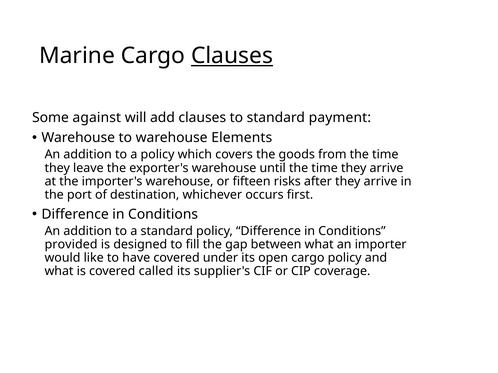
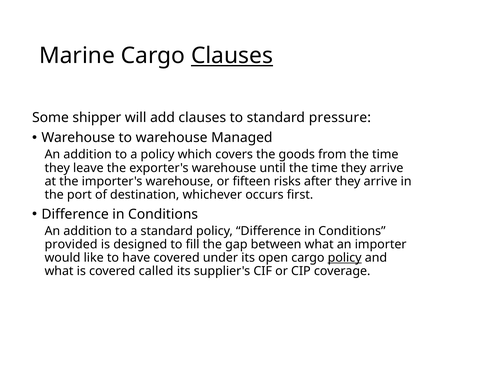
against: against -> shipper
payment: payment -> pressure
Elements: Elements -> Managed
policy at (345, 258) underline: none -> present
